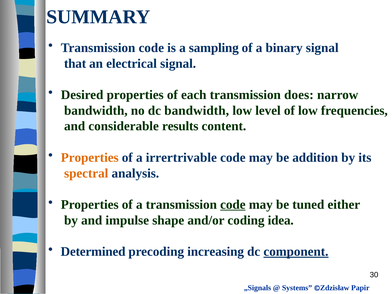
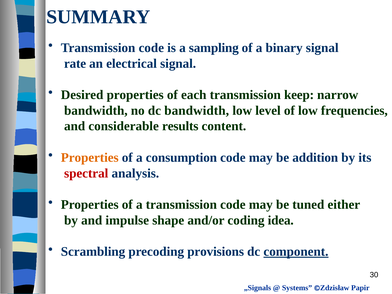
that: that -> rate
does: does -> keep
irrertrivable: irrertrivable -> consumption
spectral colour: orange -> red
code at (233, 205) underline: present -> none
Determined: Determined -> Scrambling
increasing: increasing -> provisions
